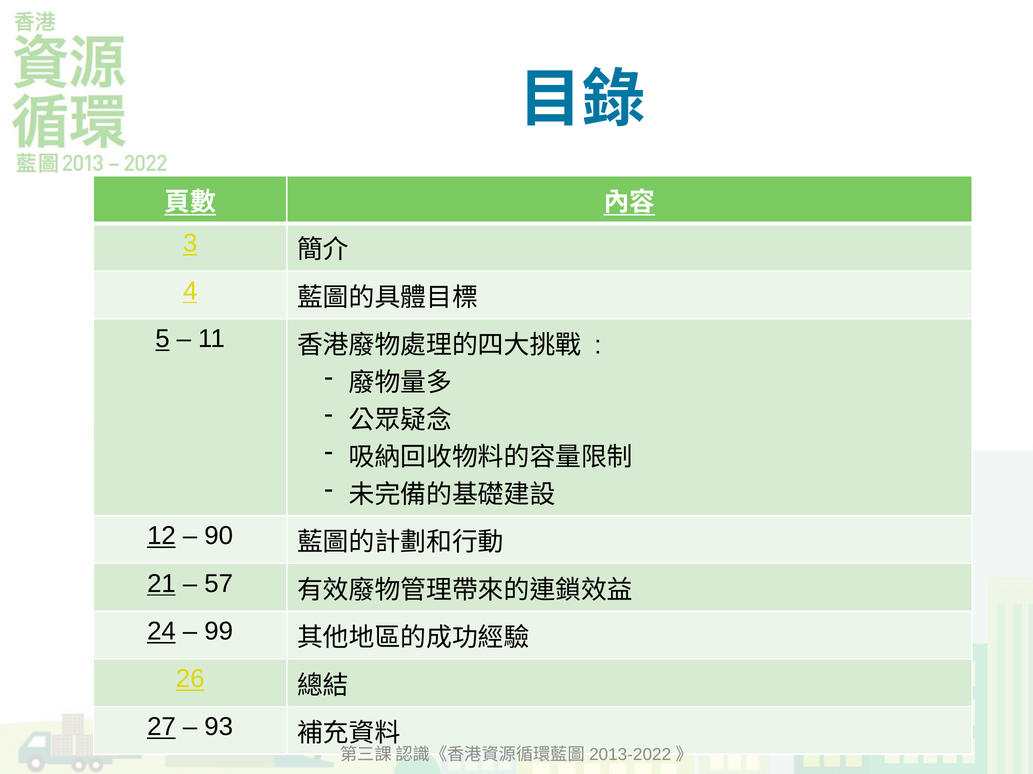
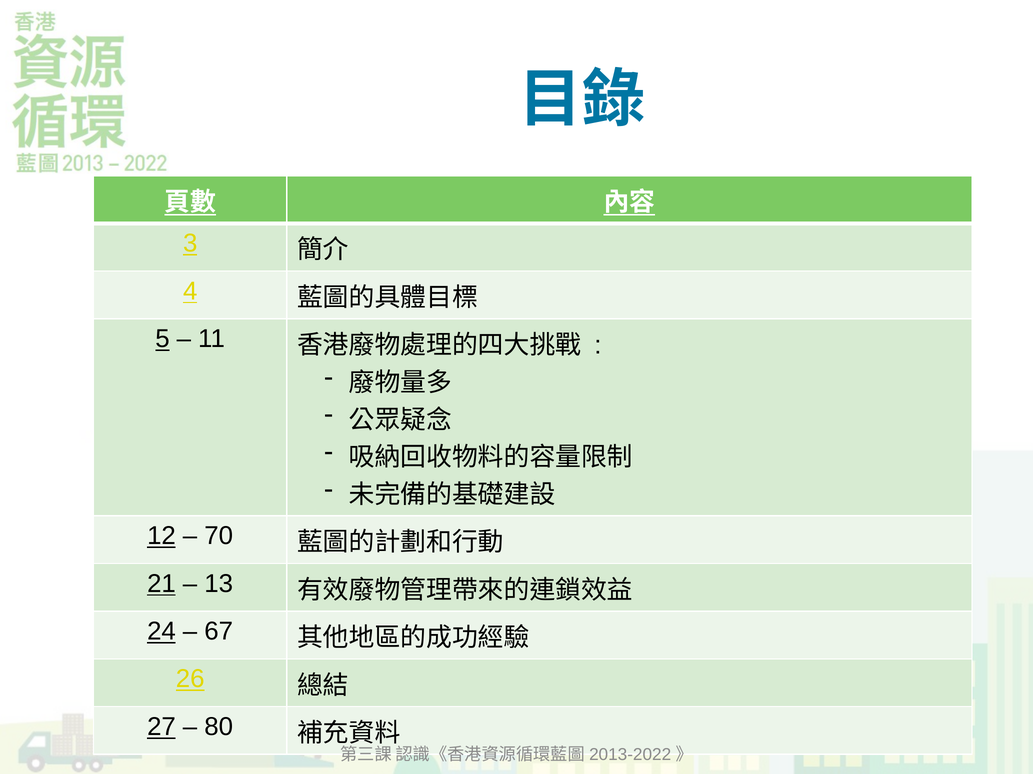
90: 90 -> 70
57: 57 -> 13
99: 99 -> 67
93: 93 -> 80
